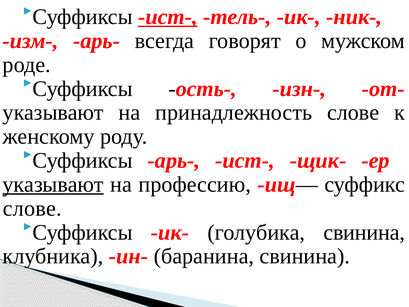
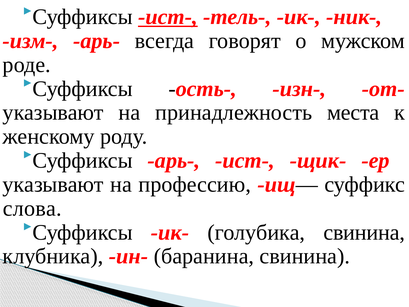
принадлежность слове: слове -> места
указывают at (53, 184) underline: present -> none
слове at (32, 208): слове -> слова
